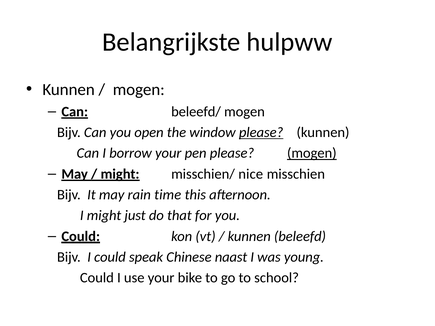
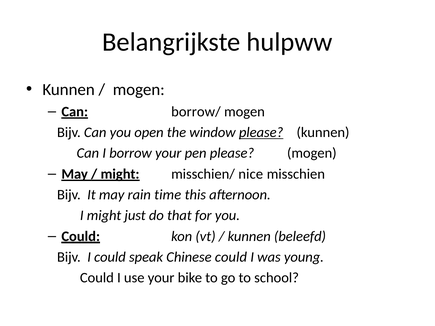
beleefd/: beleefd/ -> borrow/
mogen at (312, 153) underline: present -> none
Chinese naast: naast -> could
